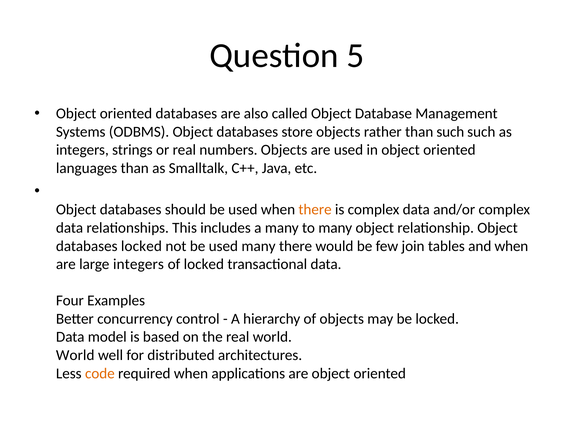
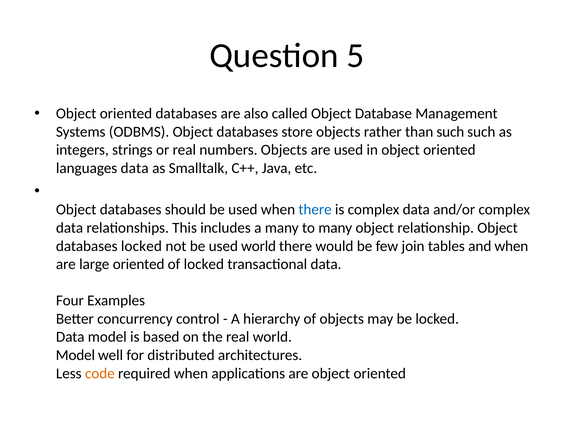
languages than: than -> data
there at (315, 209) colour: orange -> blue
used many: many -> world
large integers: integers -> oriented
World at (75, 355): World -> Model
